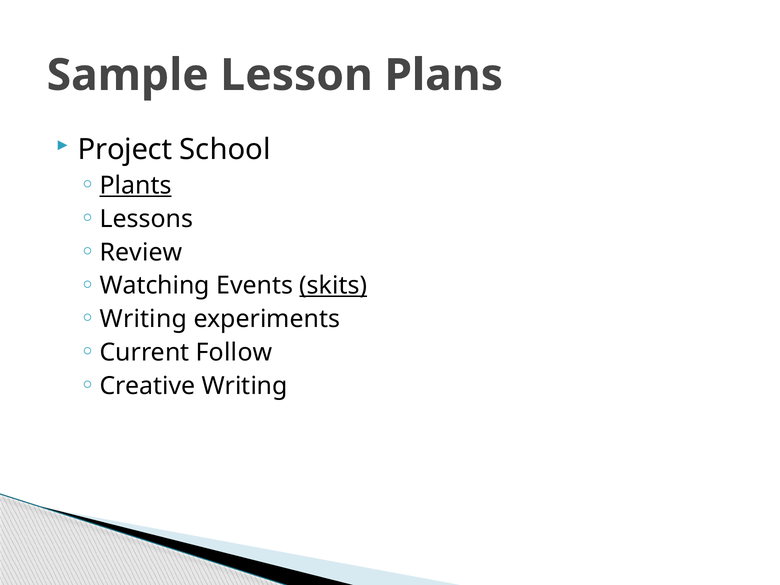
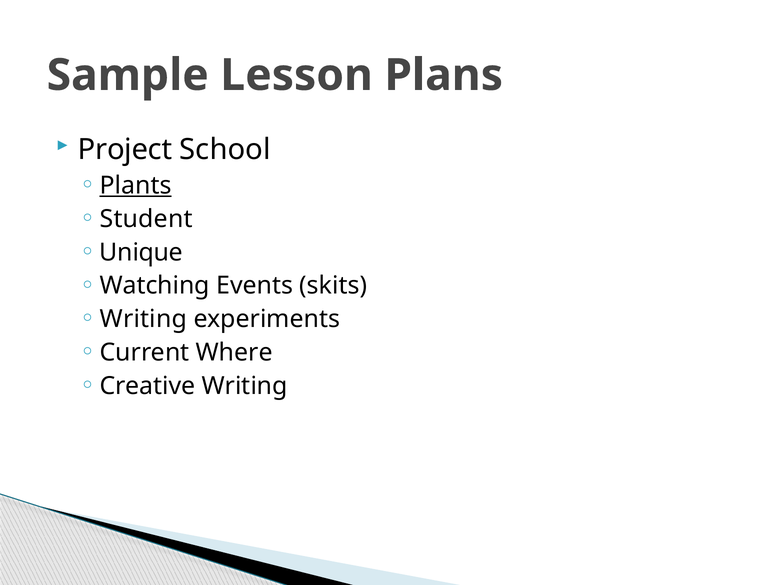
Lessons: Lessons -> Student
Review: Review -> Unique
skits underline: present -> none
Follow: Follow -> Where
